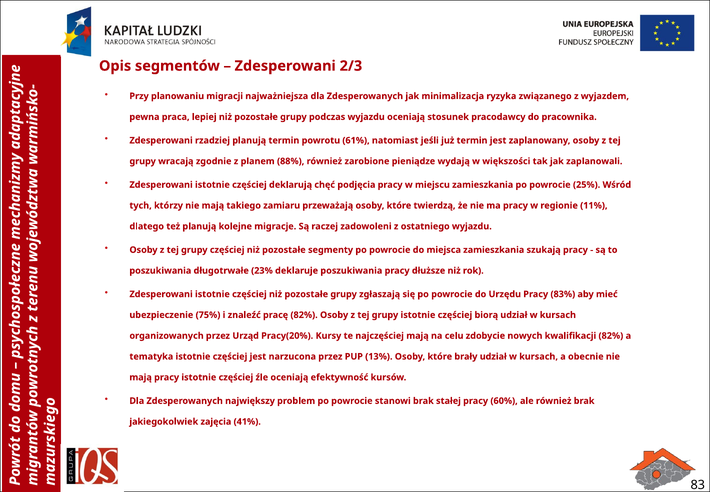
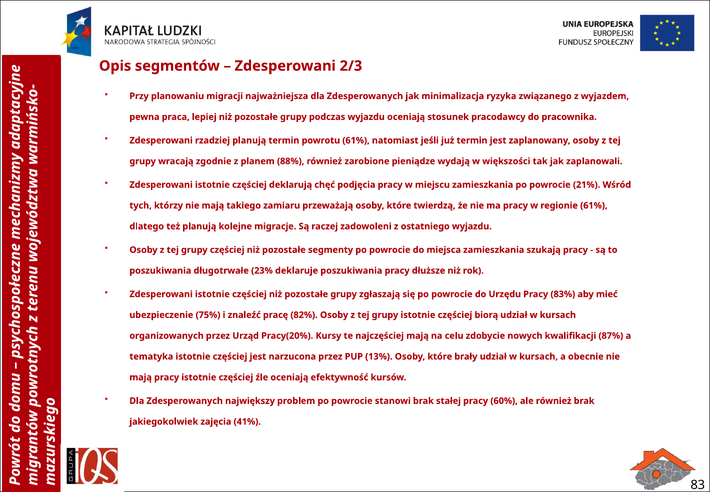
25%: 25% -> 21%
regionie 11%: 11% -> 61%
kwalifikacji 82%: 82% -> 87%
